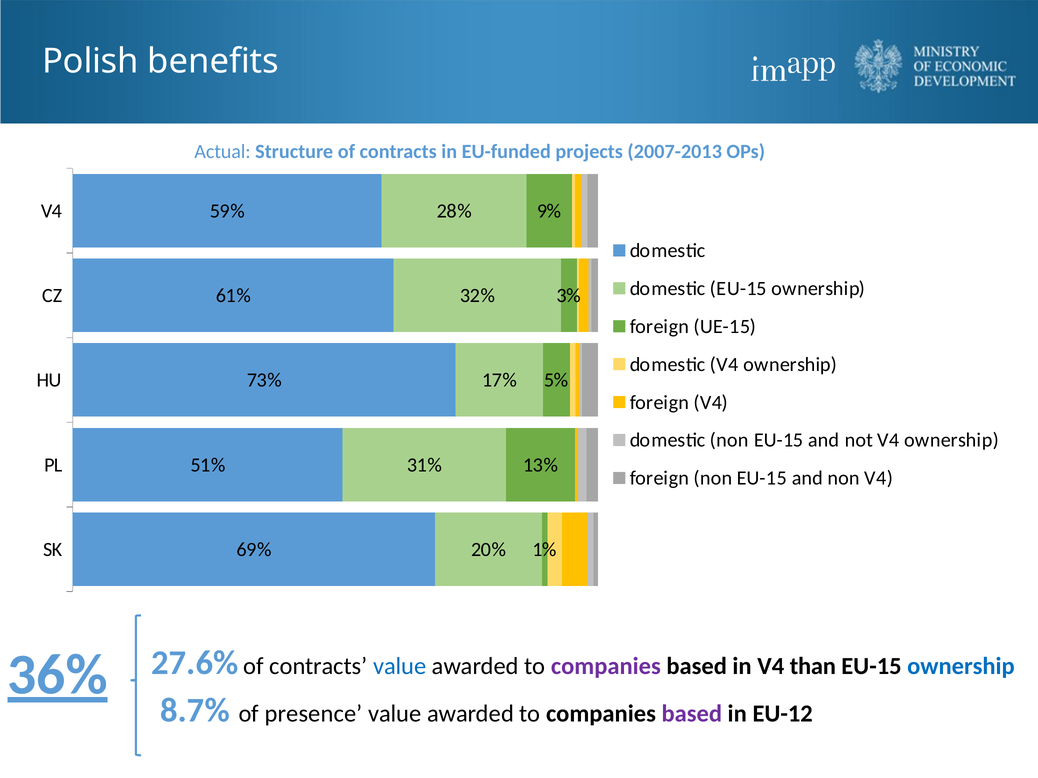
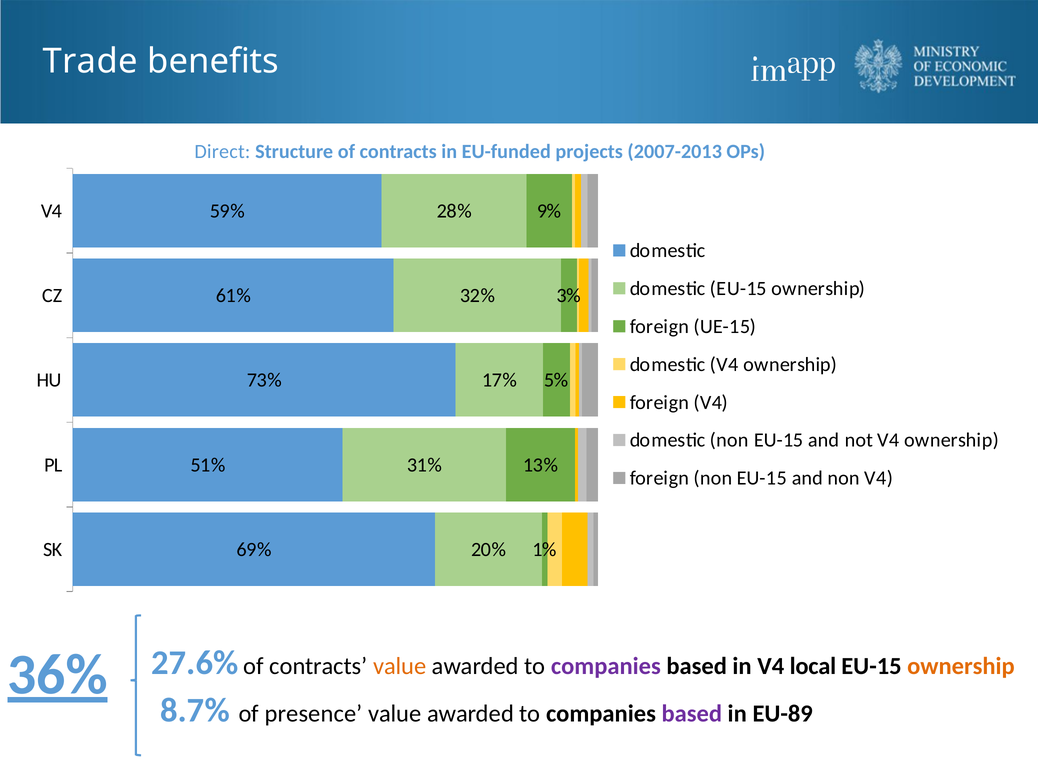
Polish: Polish -> Trade
Actual: Actual -> Direct
value at (400, 667) colour: blue -> orange
than: than -> local
ownership at (961, 667) colour: blue -> orange
EU-12: EU-12 -> EU-89
